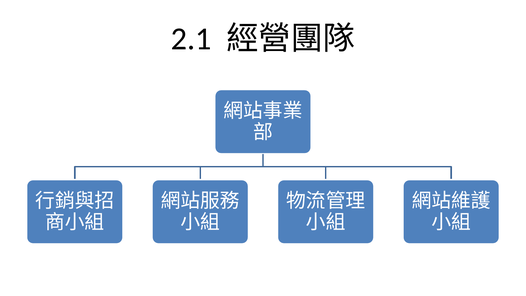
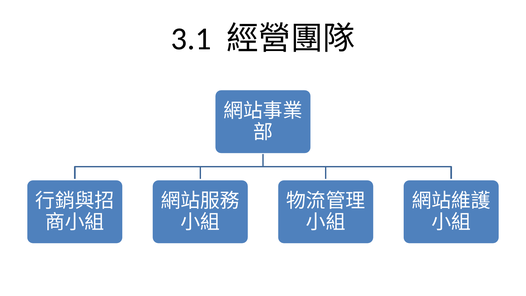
2.1: 2.1 -> 3.1
